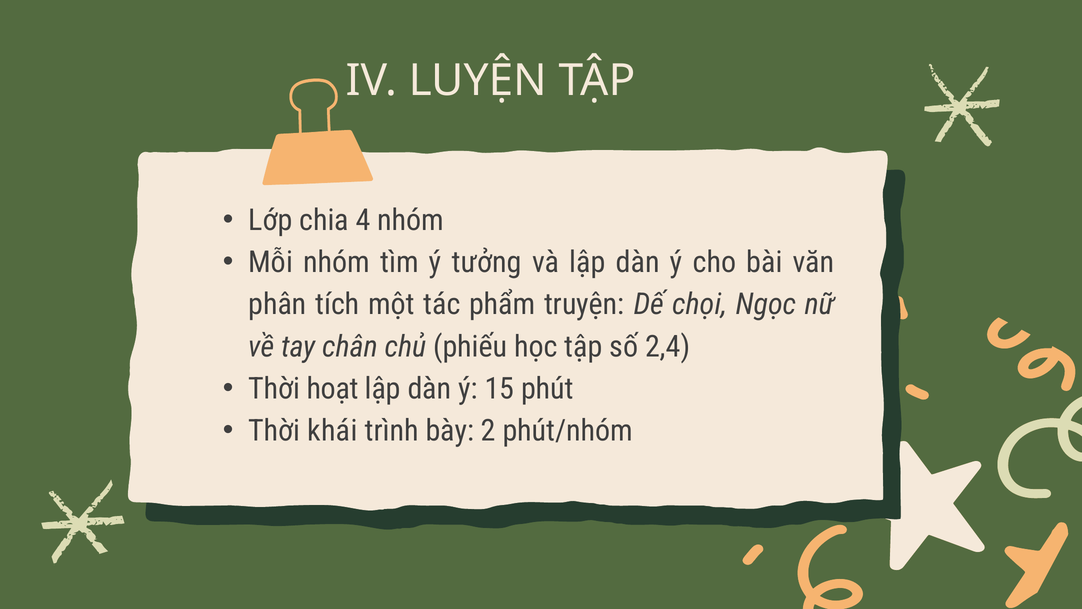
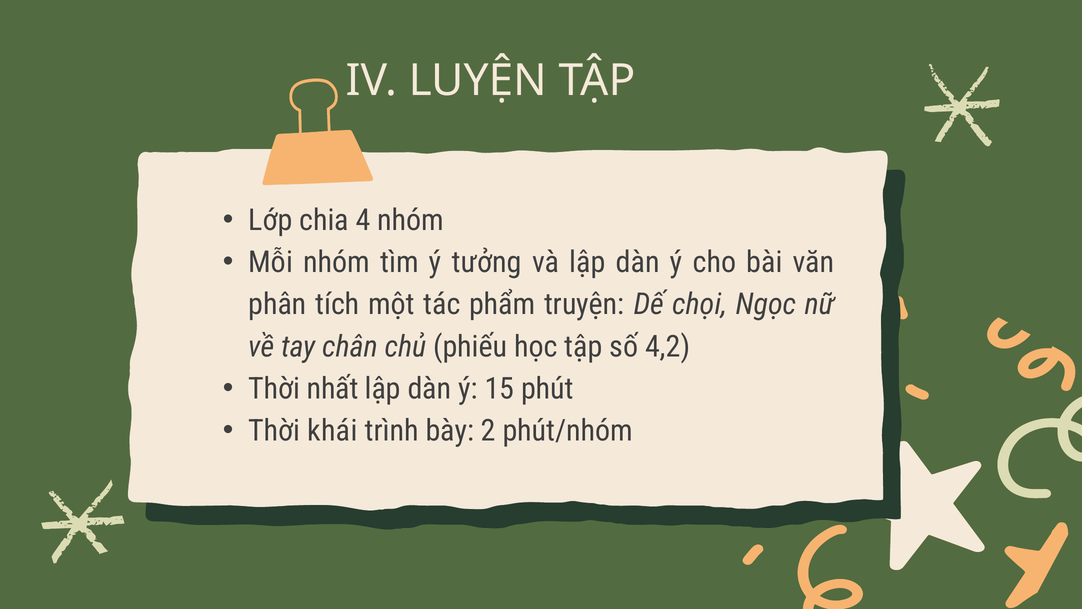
2,4: 2,4 -> 4,2
hoạt: hoạt -> nhất
